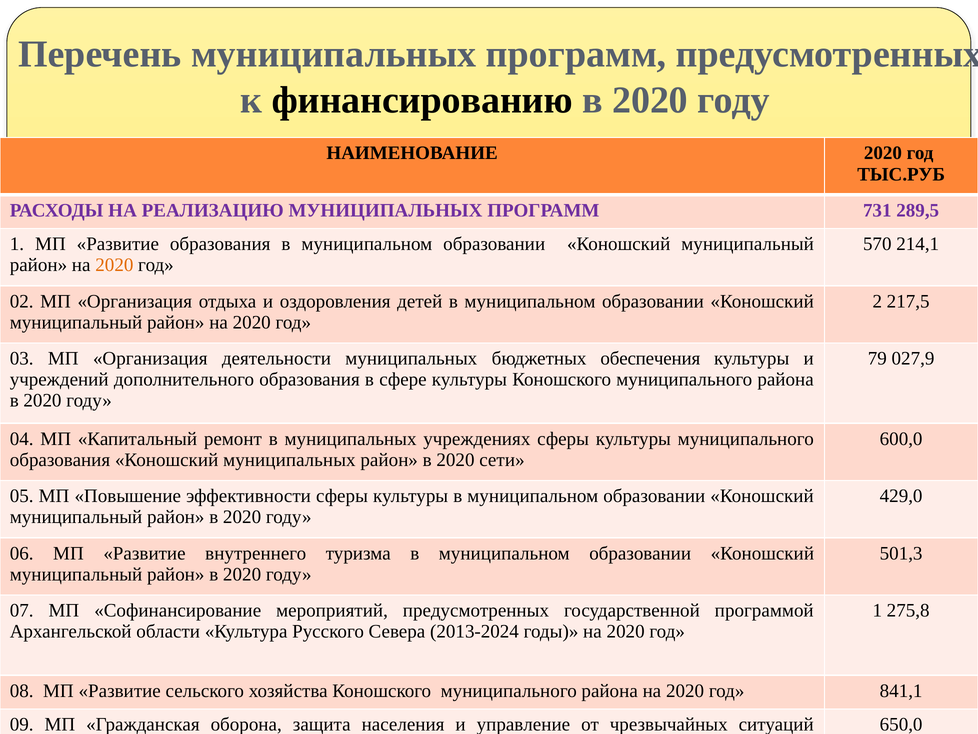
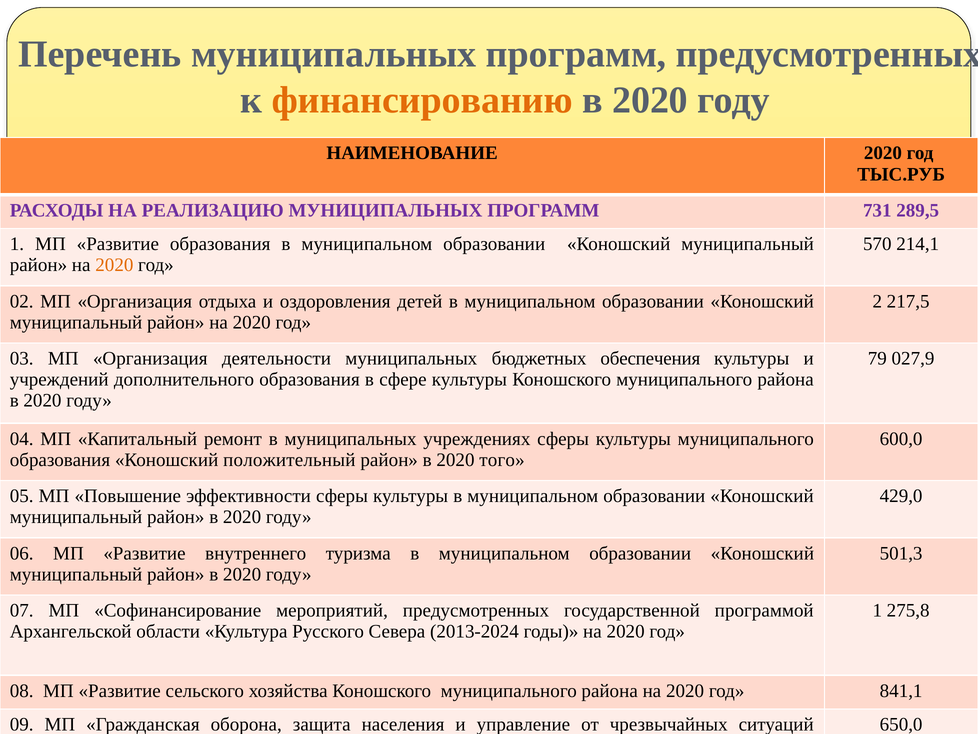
финансированию colour: black -> orange
Коношский муниципальных: муниципальных -> положительный
2020 сети: сети -> того
